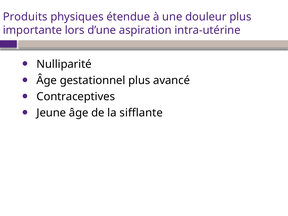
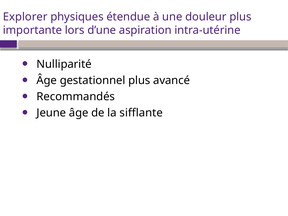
Produits: Produits -> Explorer
Contraceptives: Contraceptives -> Recommandés
